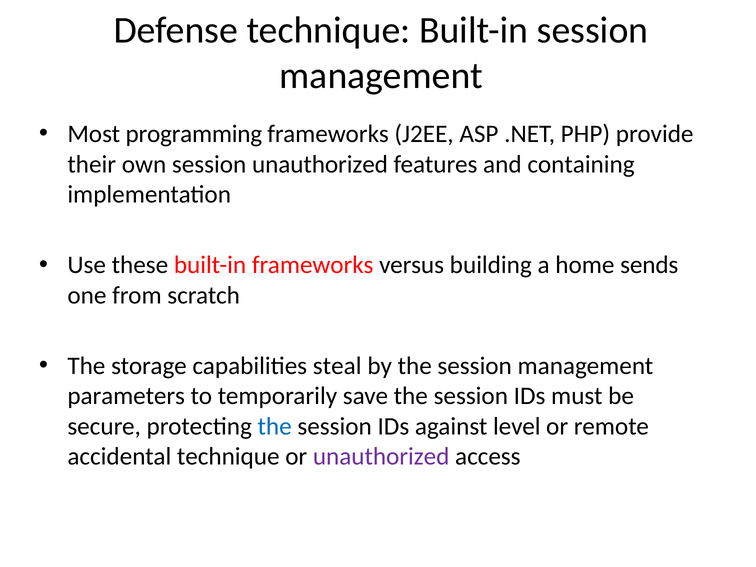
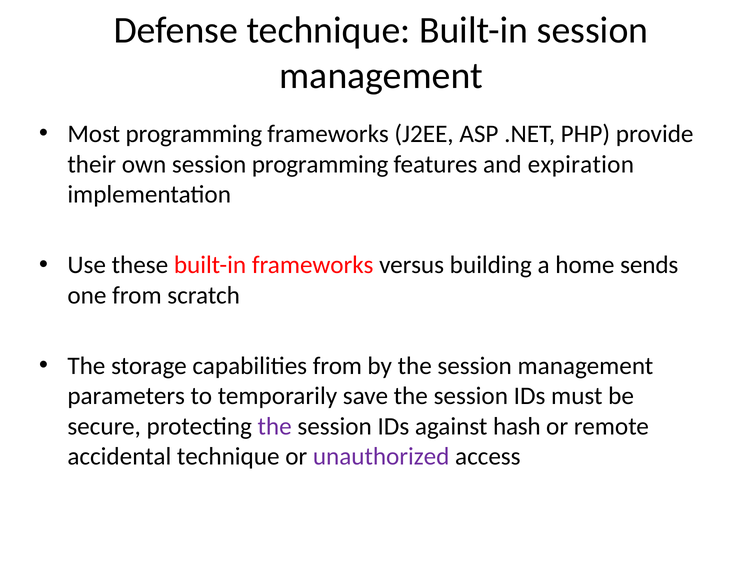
session unauthorized: unauthorized -> programming
containing: containing -> expiration
capabilities steal: steal -> from
the at (275, 426) colour: blue -> purple
level: level -> hash
